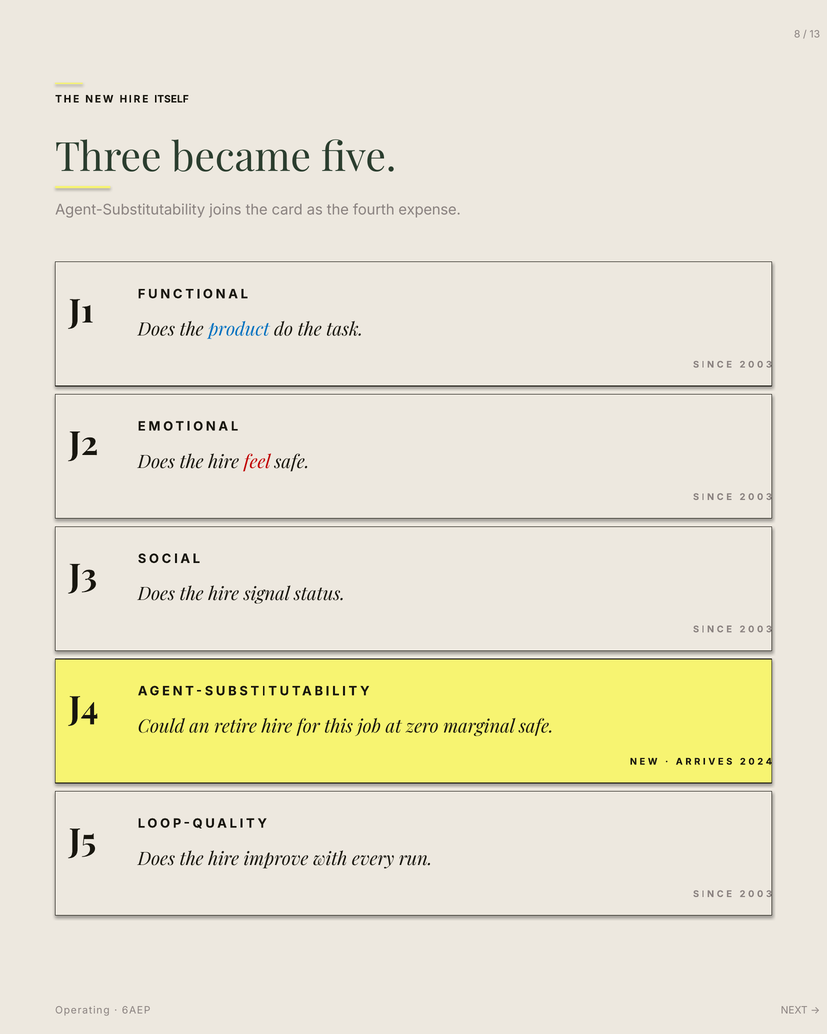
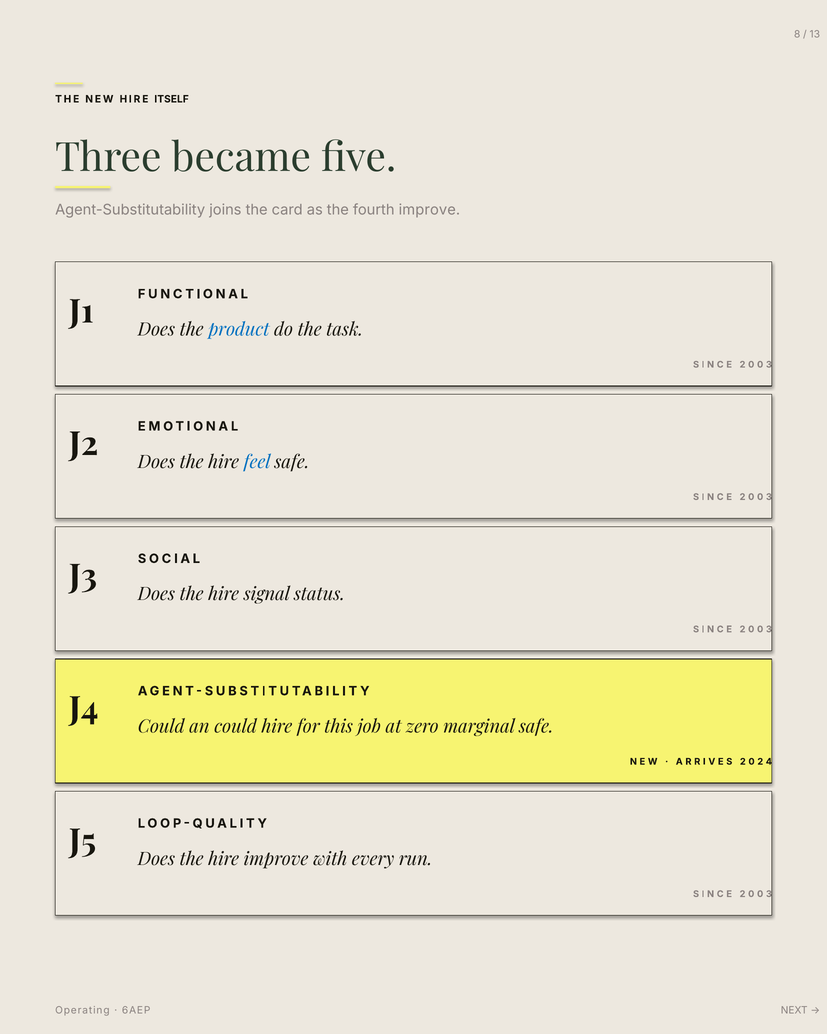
fourth expense: expense -> improve
feel colour: red -> blue
an retire: retire -> could
